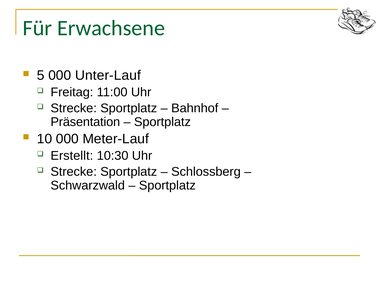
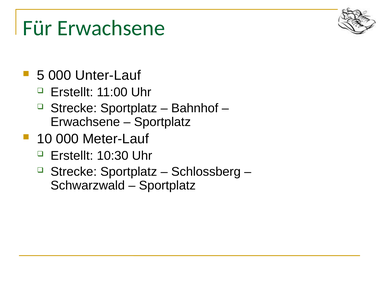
Freitag at (72, 92): Freitag -> Erstellt
Präsentation at (85, 122): Präsentation -> Erwachsene
